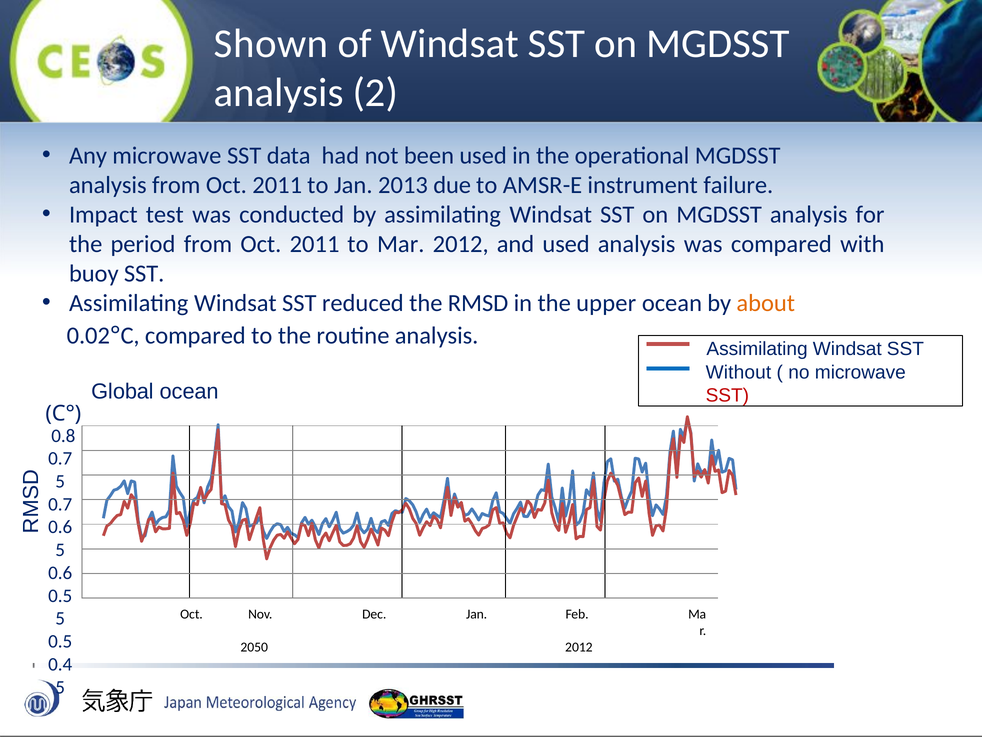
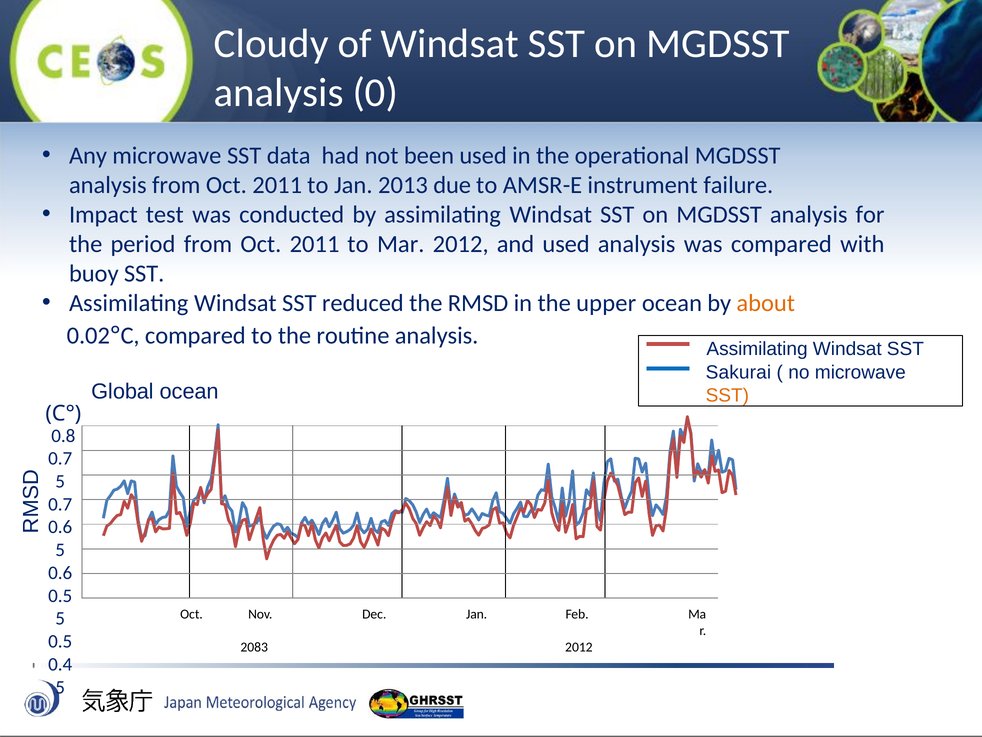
Shown: Shown -> Cloudy
2: 2 -> 0
Without: Without -> Sakurai
SST at (727, 395) colour: red -> orange
2050: 2050 -> 2083
